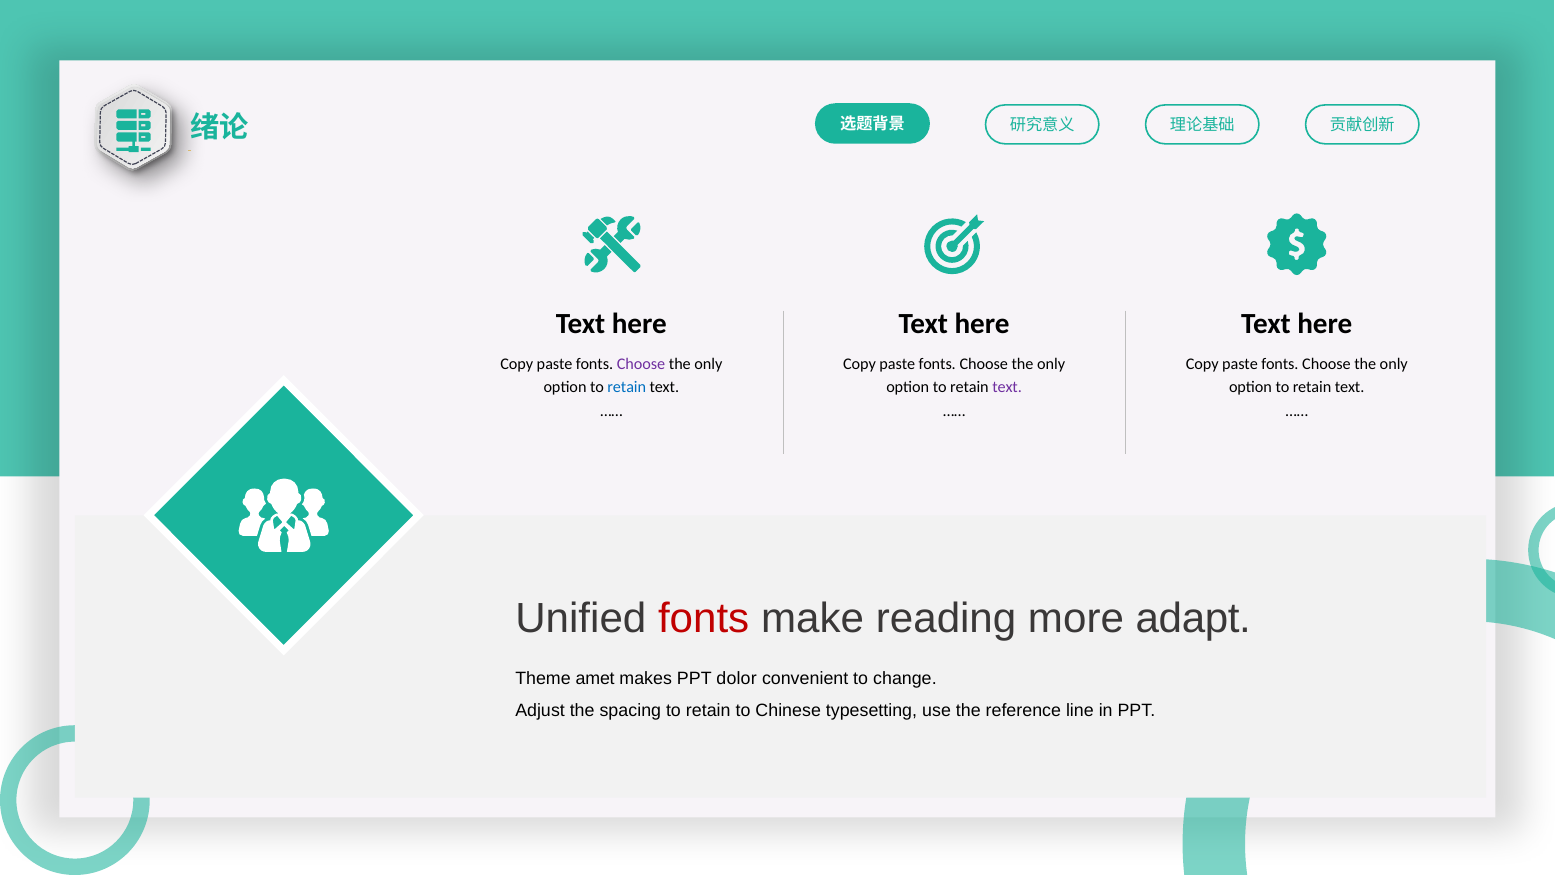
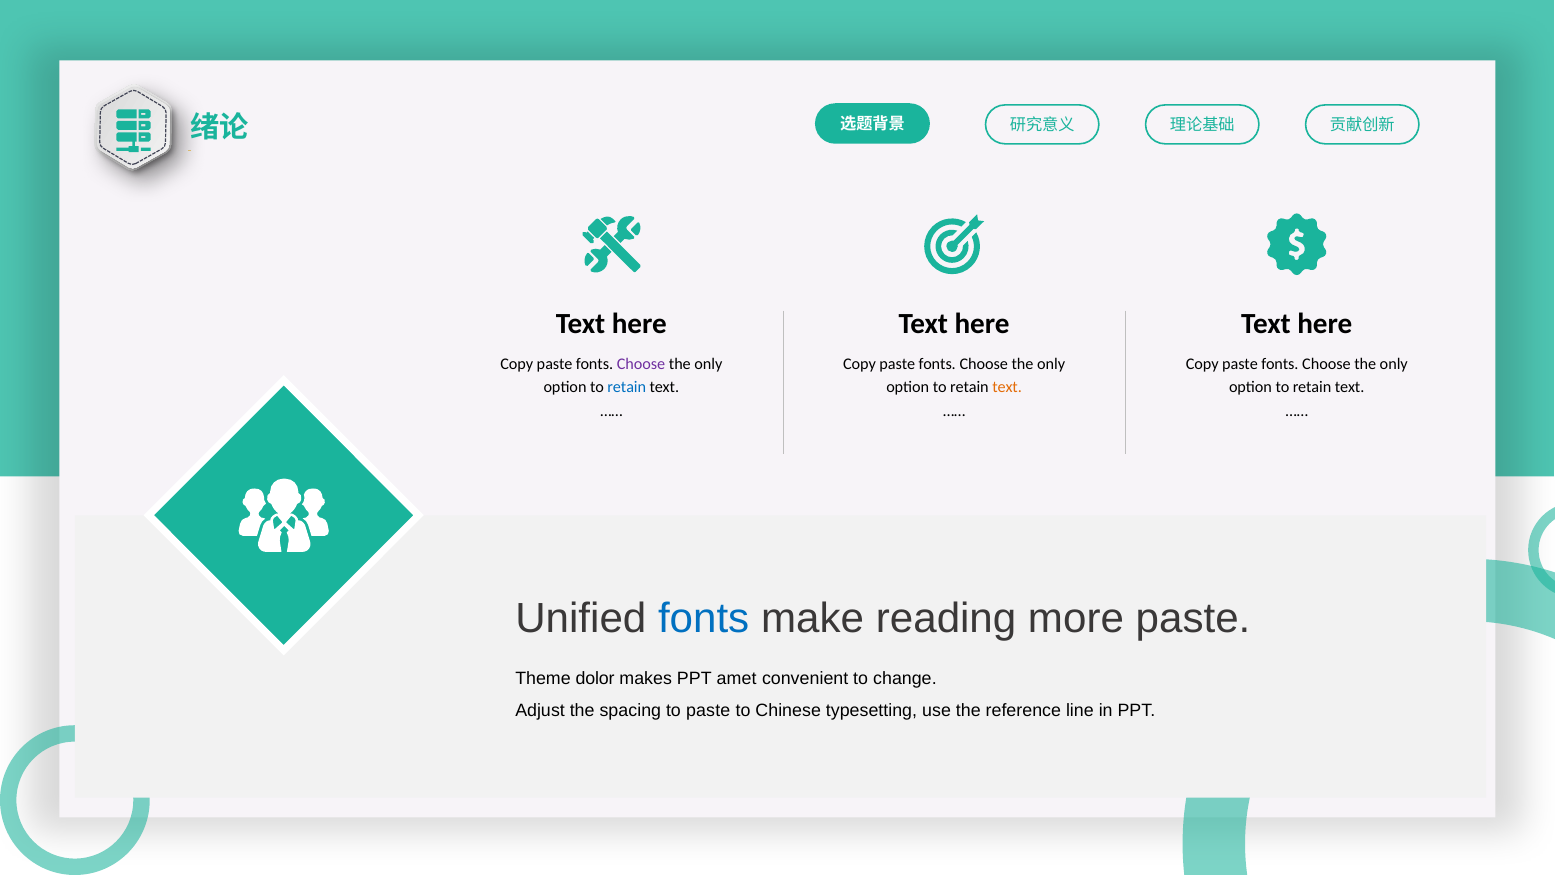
text at (1007, 387) colour: purple -> orange
fonts at (704, 619) colour: red -> blue
more adapt: adapt -> paste
amet: amet -> dolor
dolor: dolor -> amet
spacing to retain: retain -> paste
